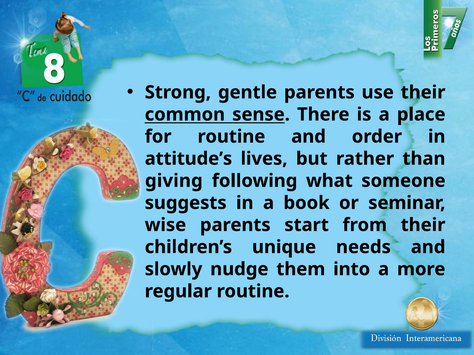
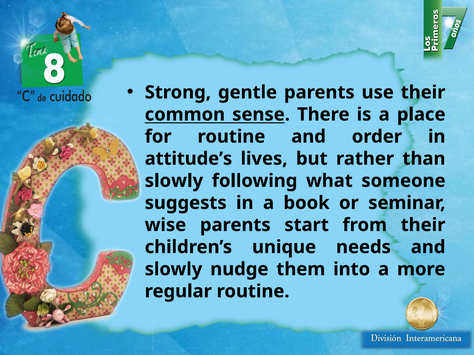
giving at (174, 181): giving -> slowly
